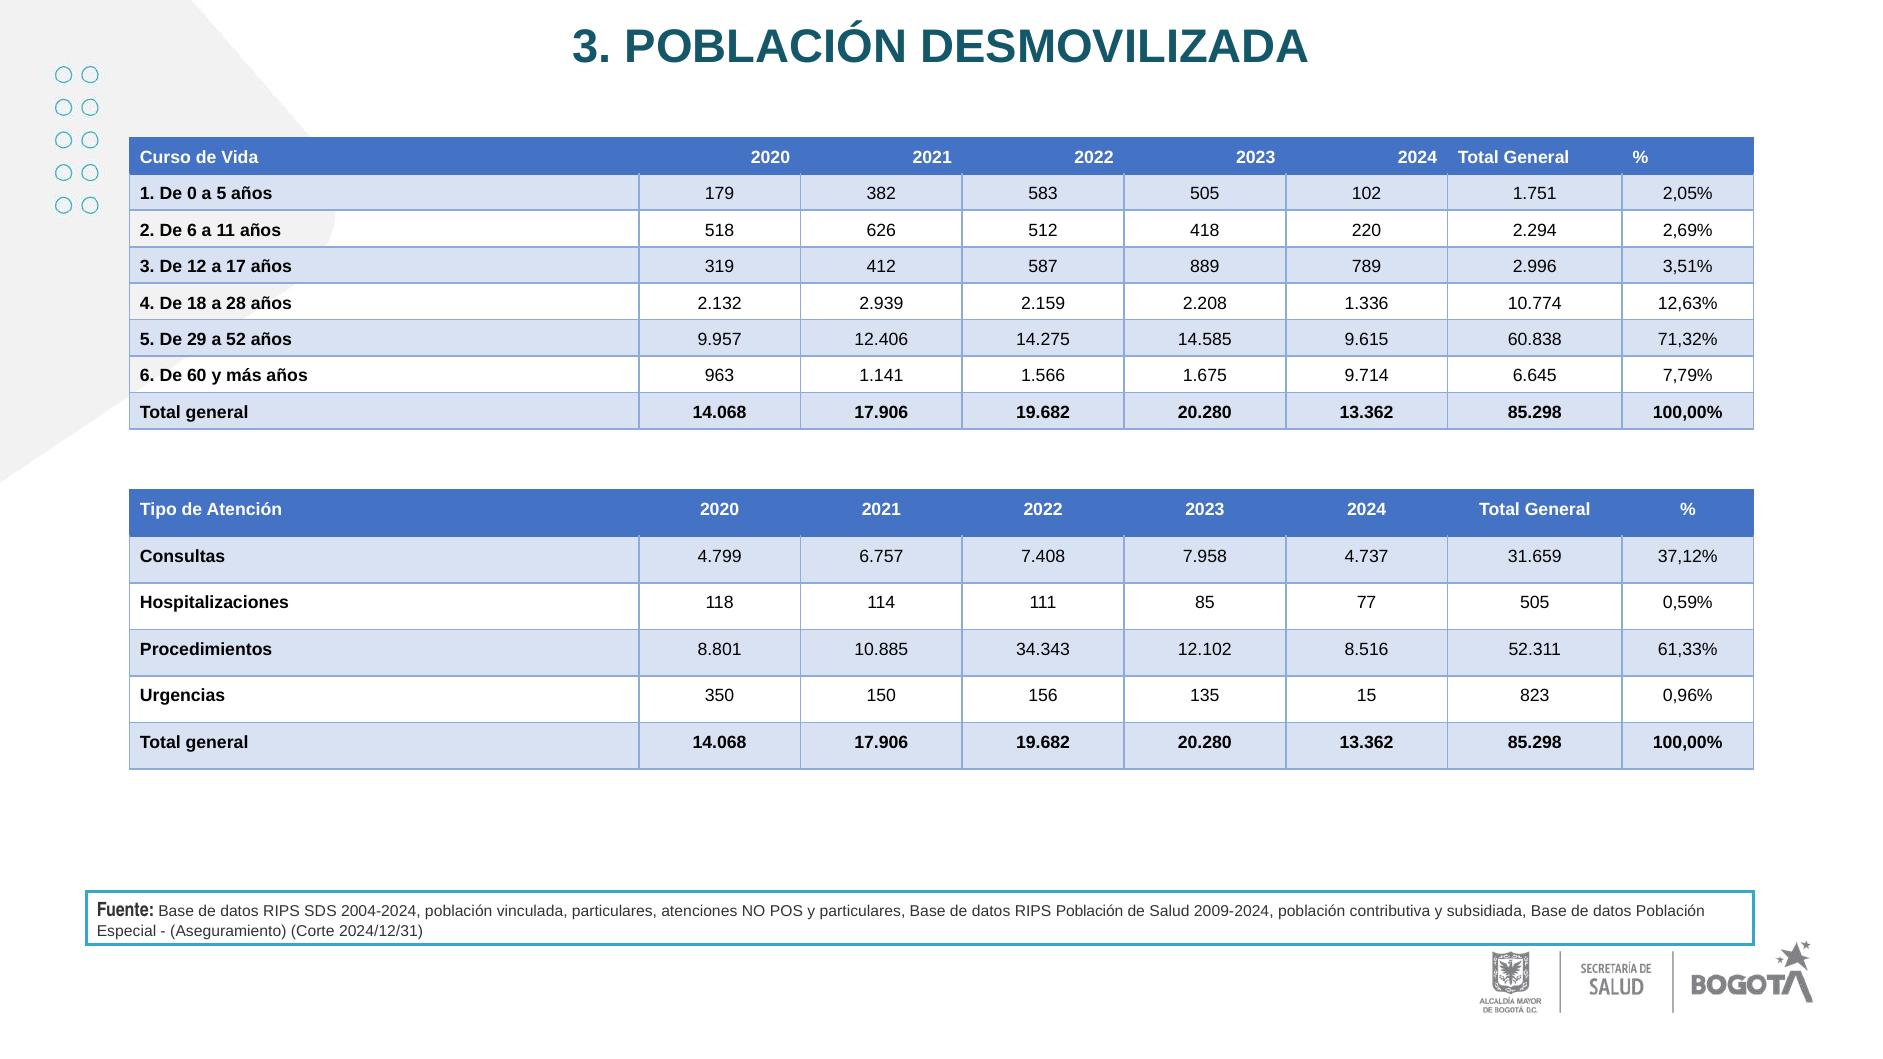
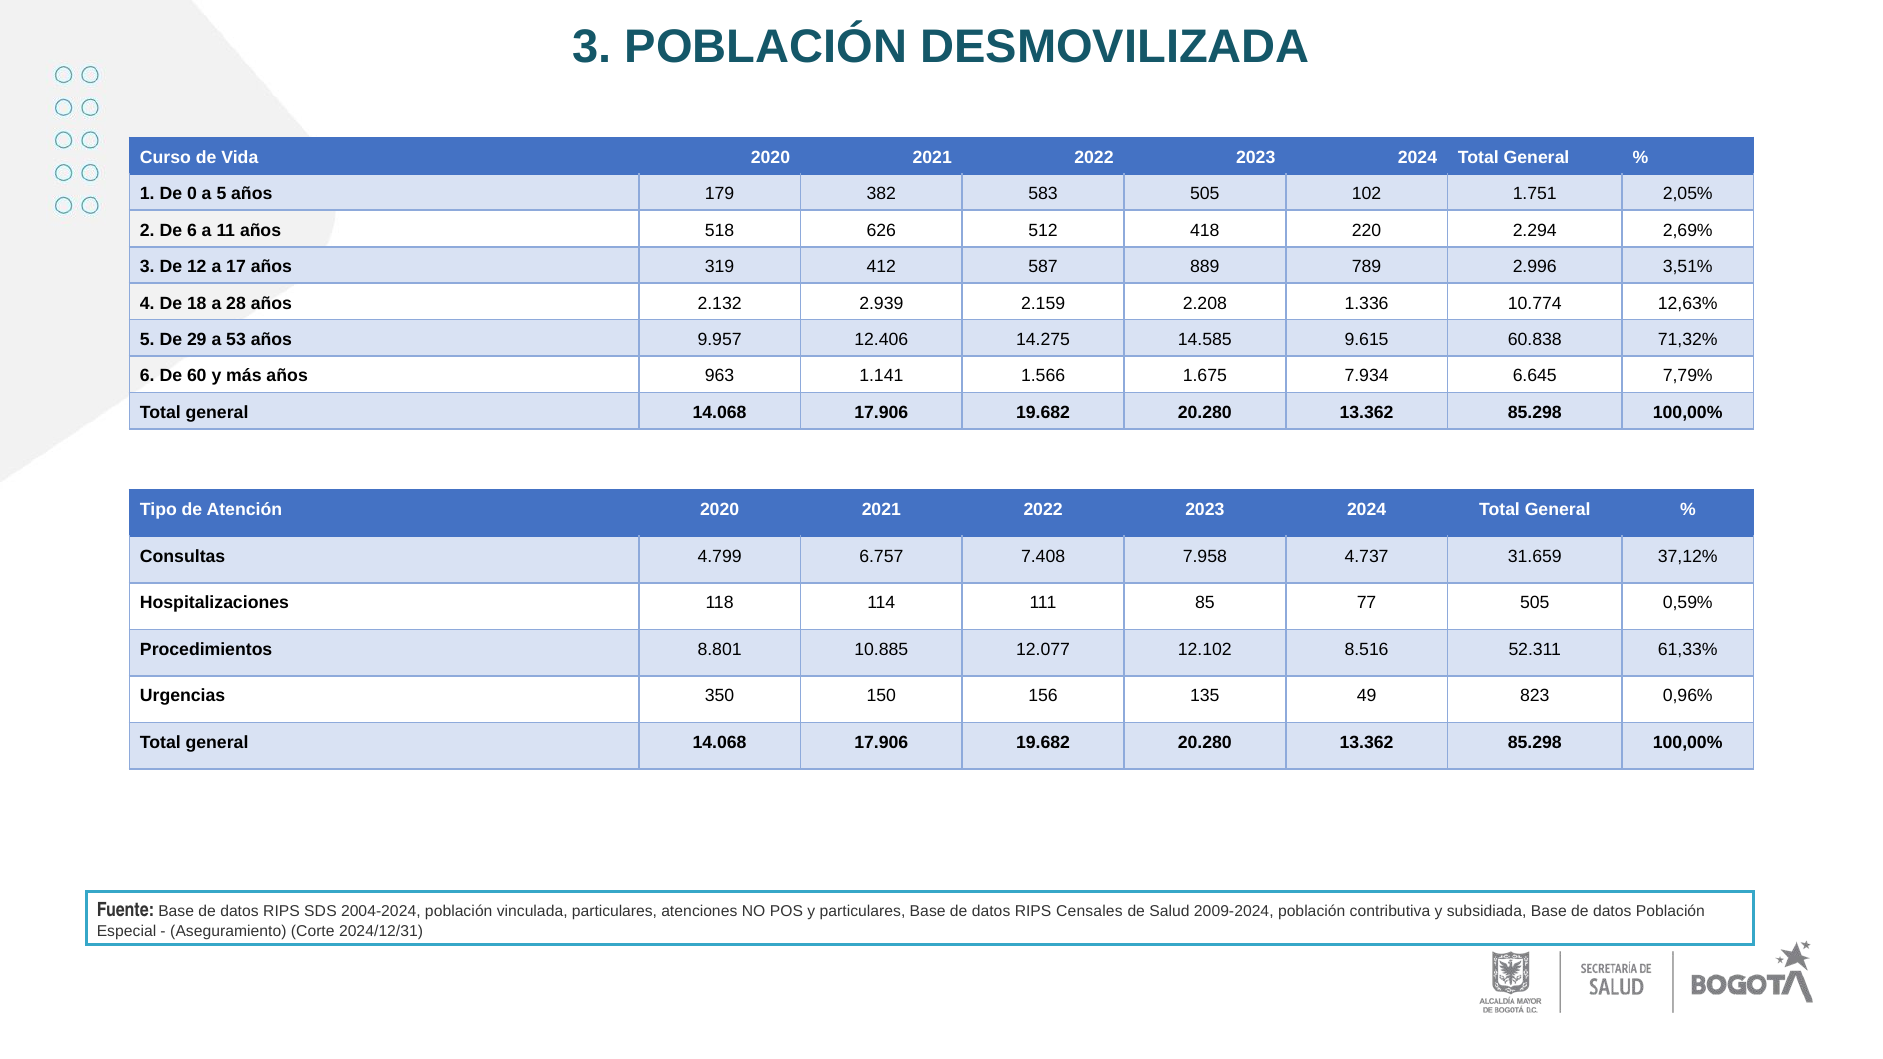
52: 52 -> 53
9.714: 9.714 -> 7.934
34.343: 34.343 -> 12.077
15: 15 -> 49
RIPS Población: Población -> Censales
